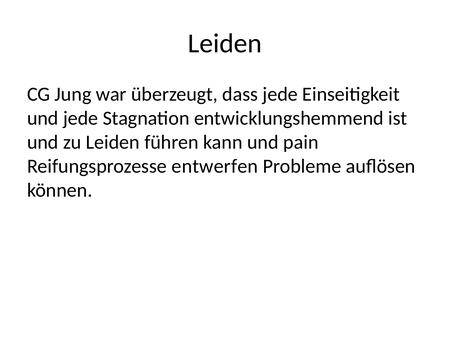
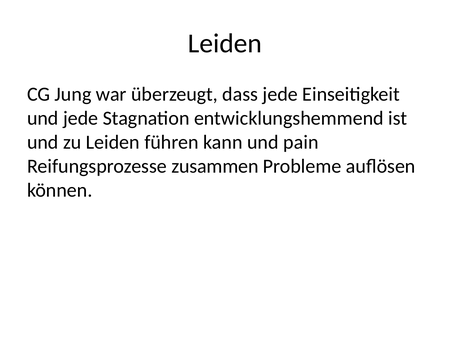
entwerfen: entwerfen -> zusammen
